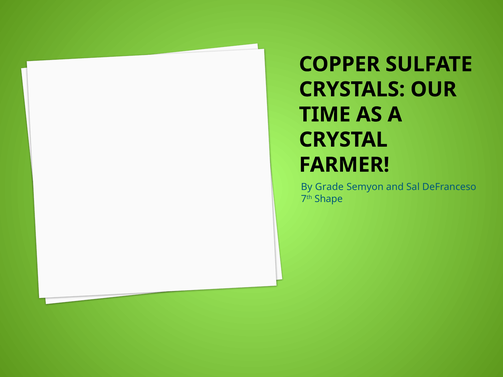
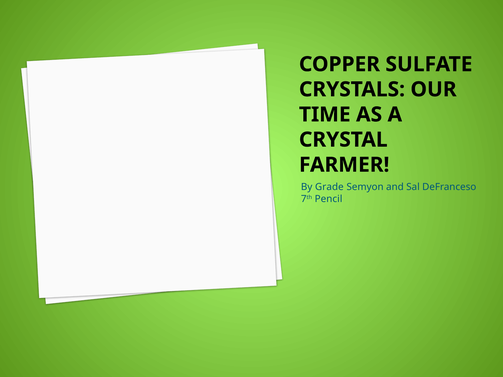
Shape: Shape -> Pencil
